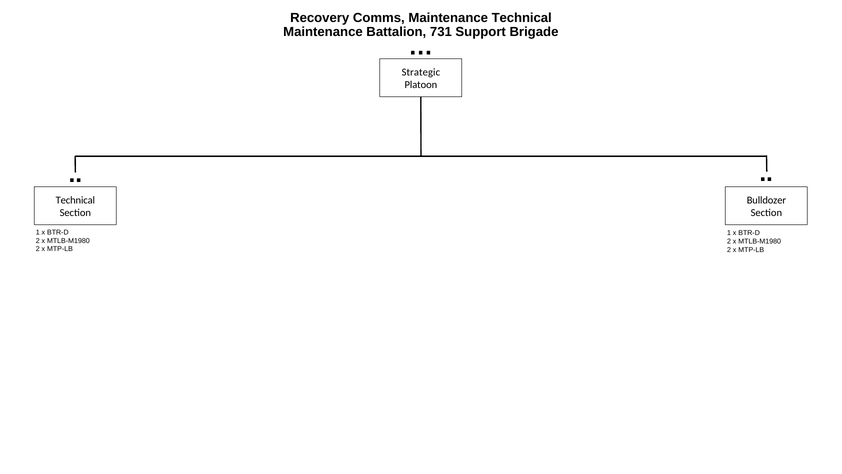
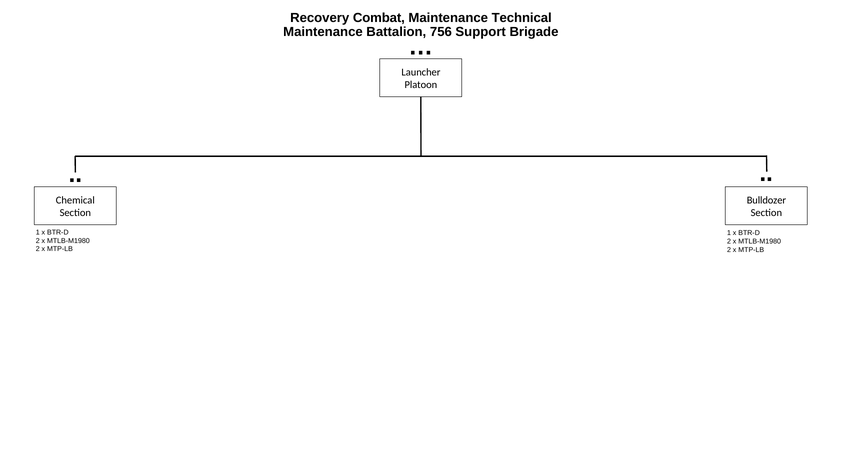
Comms: Comms -> Combat
731: 731 -> 756
Strategic: Strategic -> Launcher
Technical at (75, 200): Technical -> Chemical
